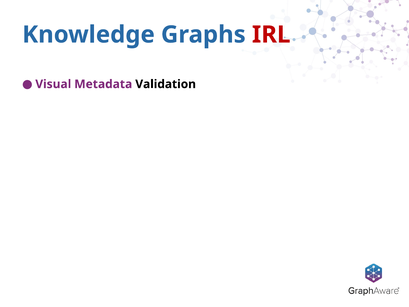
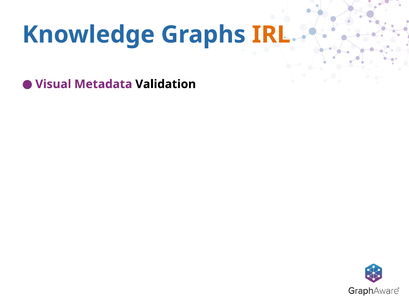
IRL colour: red -> orange
